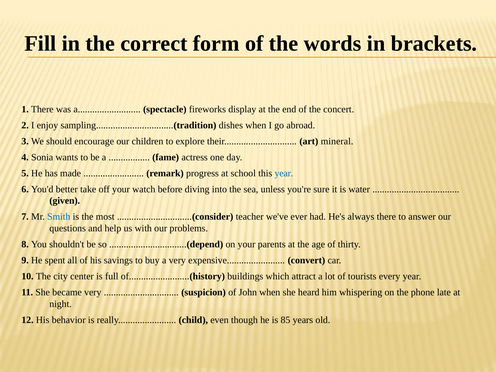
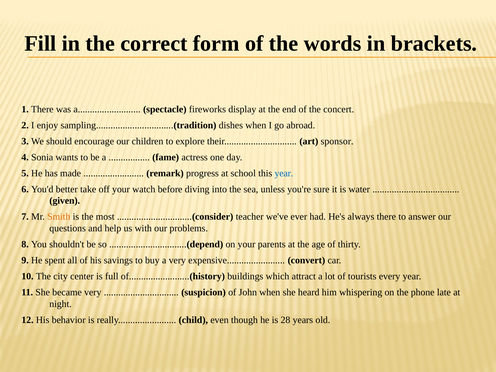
mineral: mineral -> sponsor
Smith colour: blue -> orange
85: 85 -> 28
